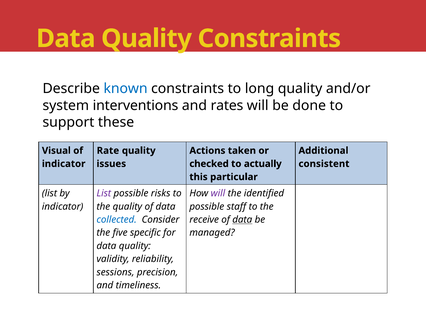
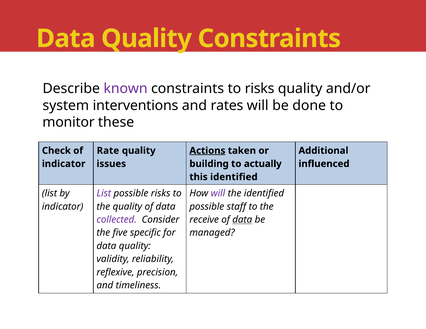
known colour: blue -> purple
to long: long -> risks
support: support -> monitor
Visual: Visual -> Check
Actions underline: none -> present
checked: checked -> building
consistent: consistent -> influenced
this particular: particular -> identified
collected colour: blue -> purple
sessions: sessions -> reflexive
